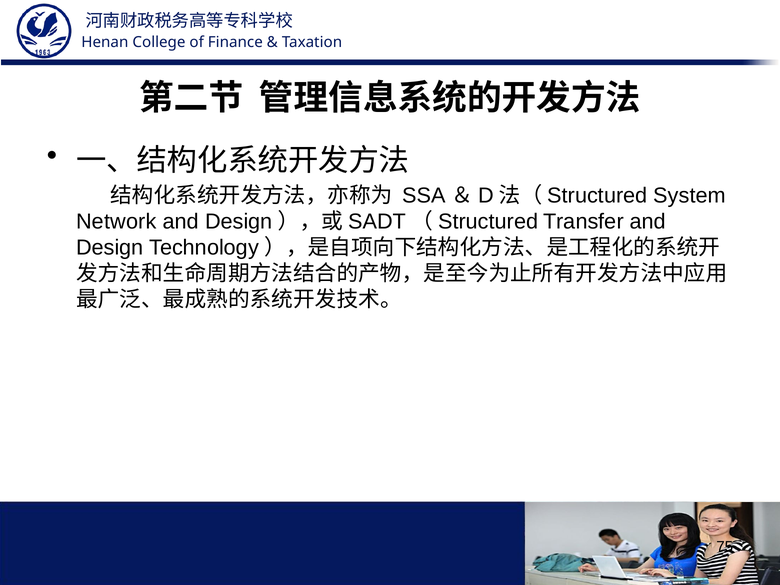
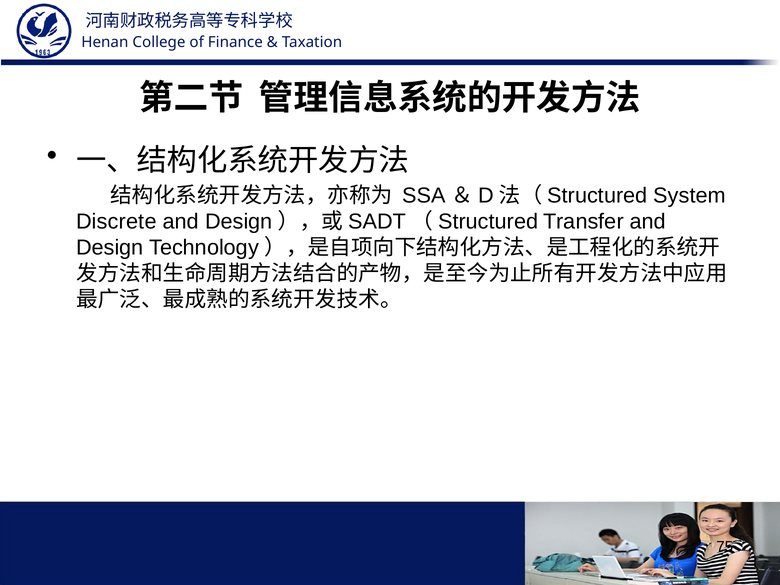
Network: Network -> Discrete
